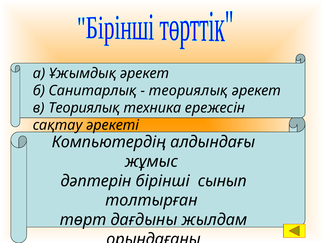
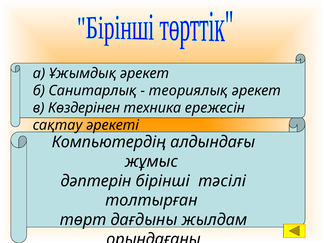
в Теориялық: Теориялық -> Көздерінен
сынып: сынып -> тәсілі
